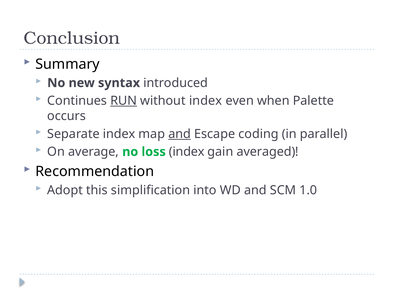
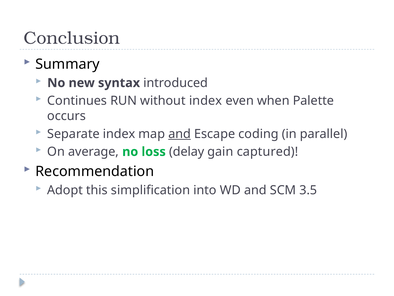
RUN underline: present -> none
loss index: index -> delay
averaged: averaged -> captured
1.0: 1.0 -> 3.5
